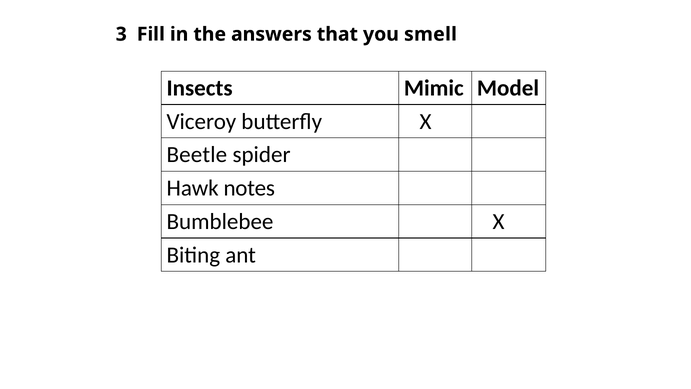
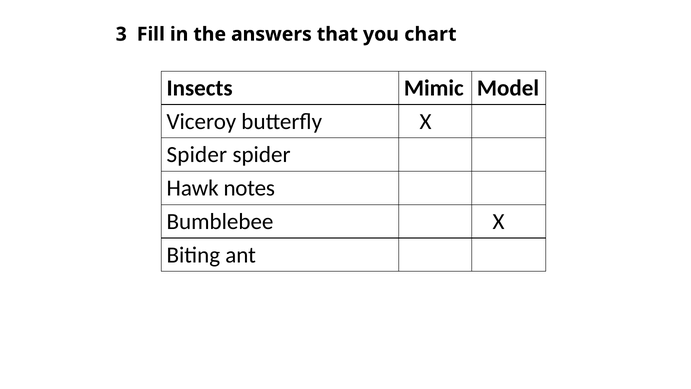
smell: smell -> chart
Beetle at (197, 155): Beetle -> Spider
